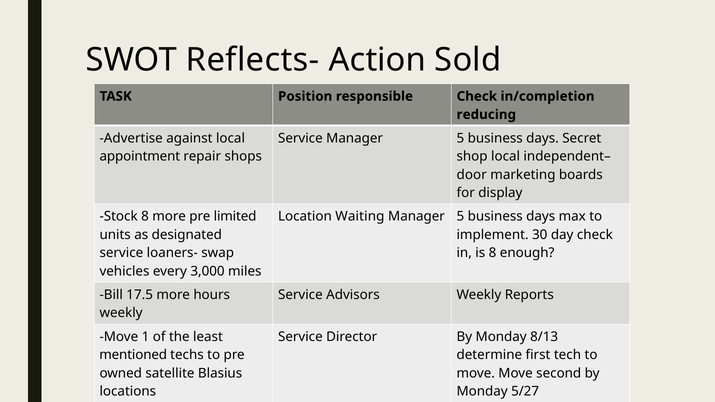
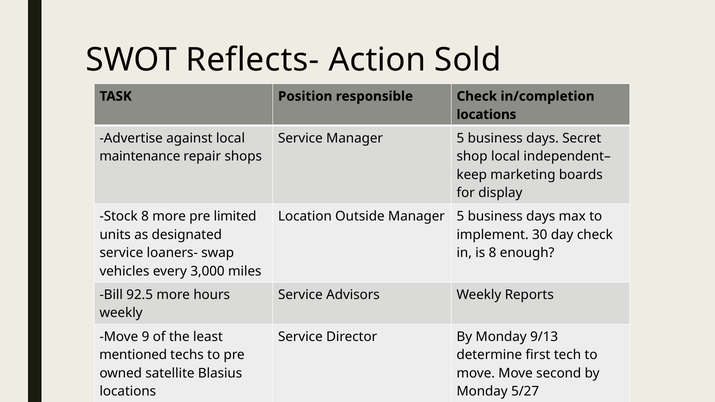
reducing at (486, 115): reducing -> locations
appointment: appointment -> maintenance
door at (472, 175): door -> keep
Waiting: Waiting -> Outside
17.5: 17.5 -> 92.5
1: 1 -> 9
8/13: 8/13 -> 9/13
